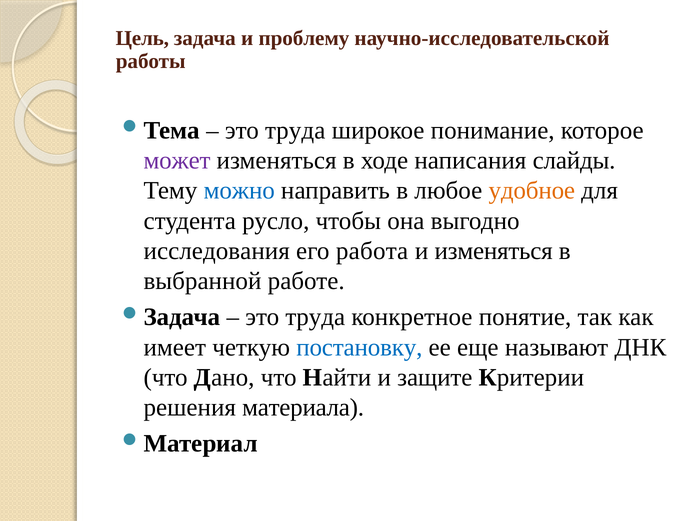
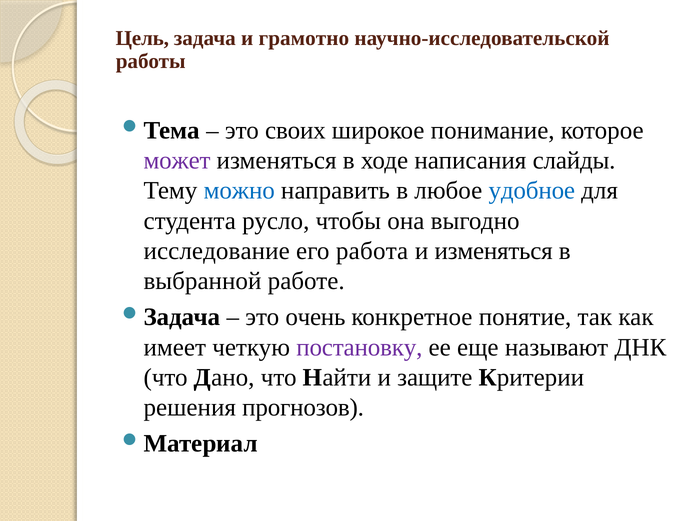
проблему: проблему -> грамотно
труда at (295, 130): труда -> своих
удобное colour: orange -> blue
исследования: исследования -> исследование
труда at (315, 317): труда -> очень
постановку colour: blue -> purple
материала: материала -> прогнозов
